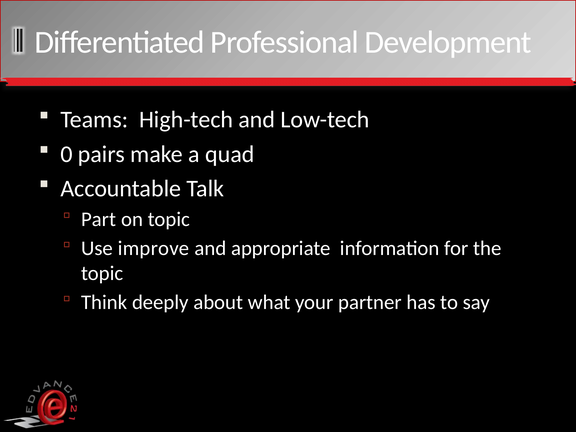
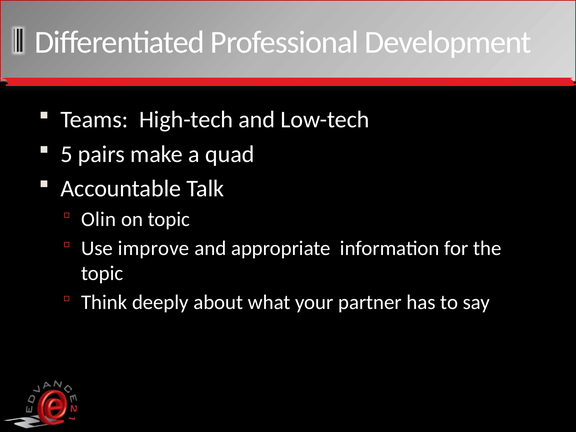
0: 0 -> 5
Part: Part -> Olin
